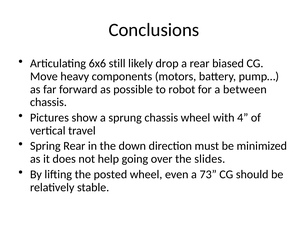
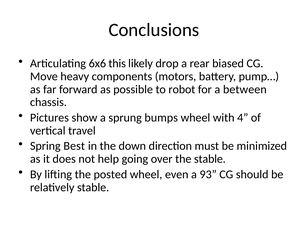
still: still -> this
sprung chassis: chassis -> bumps
Spring Rear: Rear -> Best
the slides: slides -> stable
73: 73 -> 93
